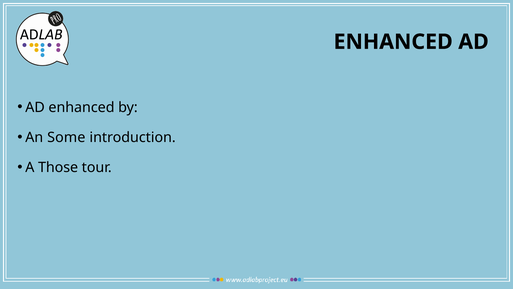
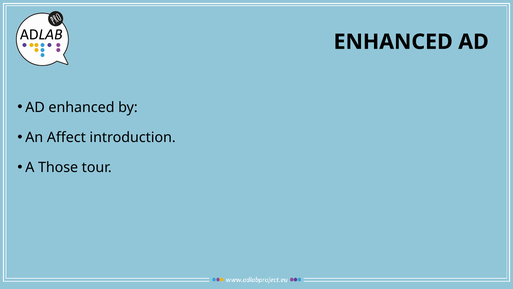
Some: Some -> Affect
